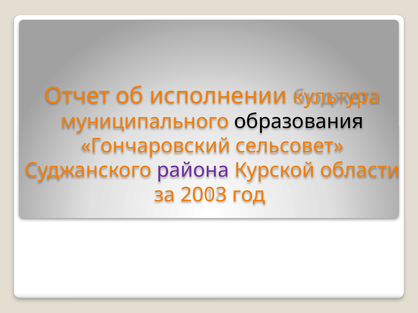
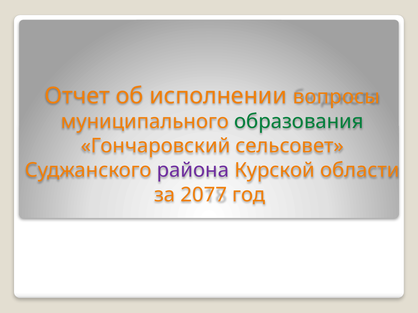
культура: культура -> вопросы
образования colour: black -> green
2003: 2003 -> 2077
